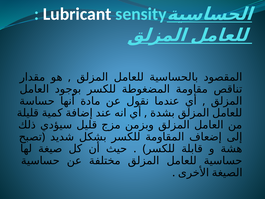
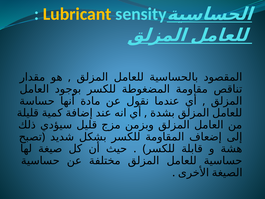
Lubricant colour: white -> yellow
